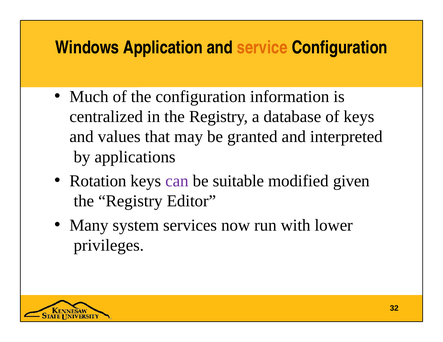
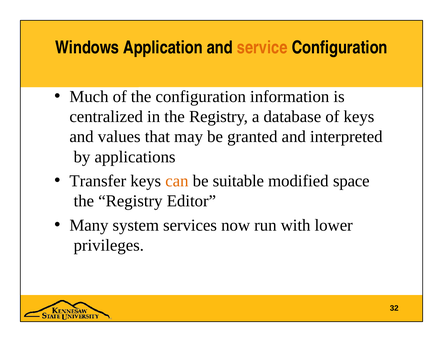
Rotation: Rotation -> Transfer
can colour: purple -> orange
given: given -> space
